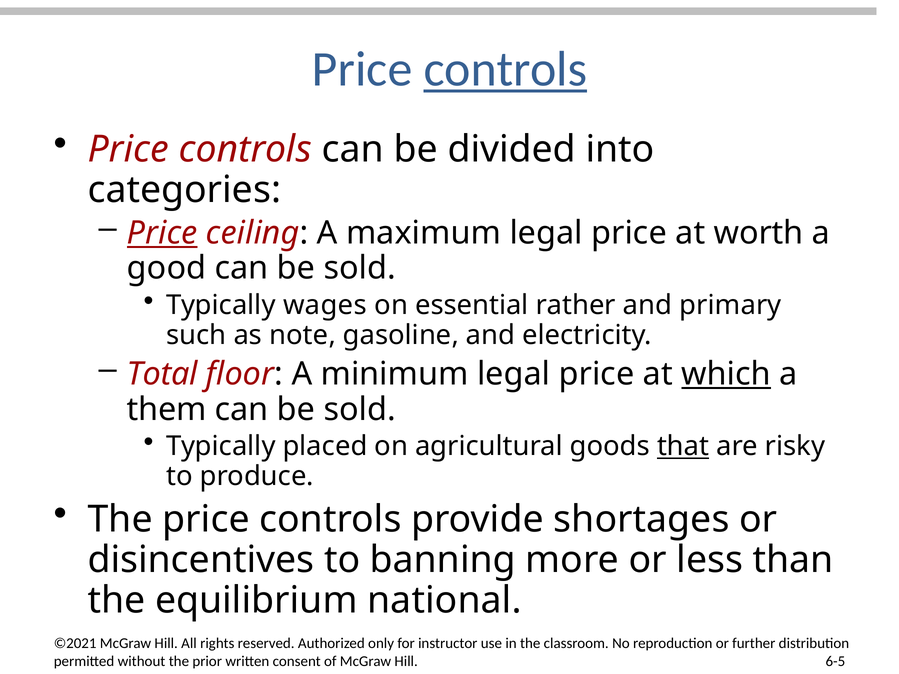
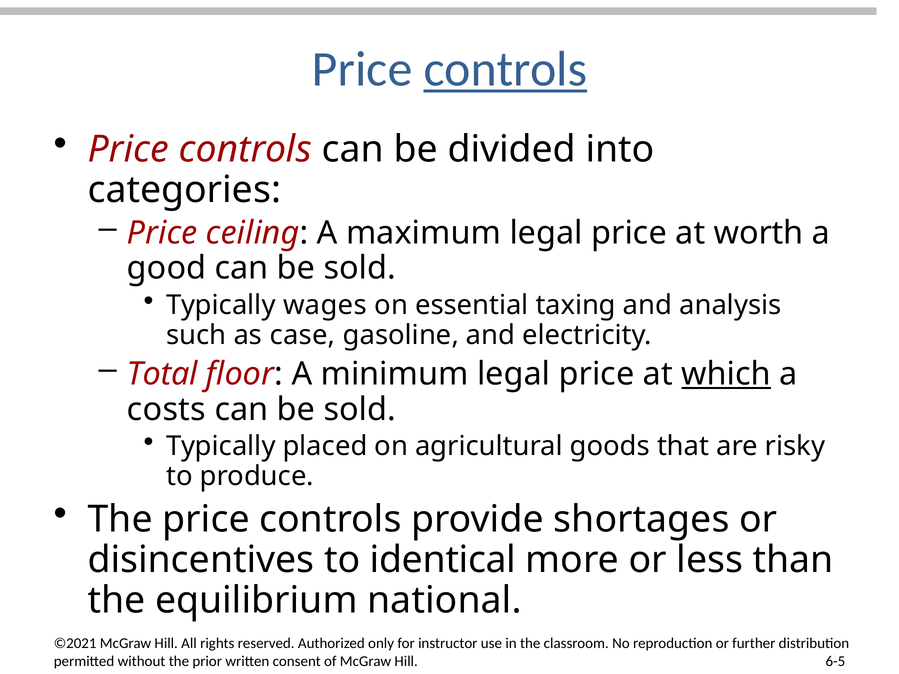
Price at (162, 233) underline: present -> none
rather: rather -> taxing
primary: primary -> analysis
note: note -> case
them: them -> costs
that underline: present -> none
banning: banning -> identical
